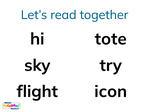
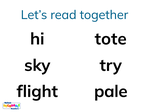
icon: icon -> pale
